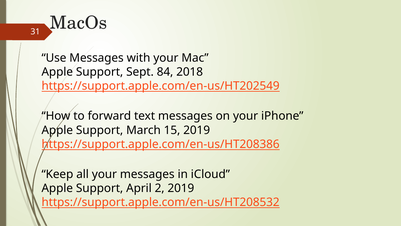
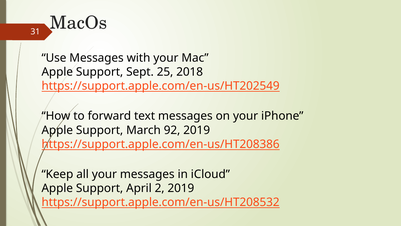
84: 84 -> 25
15: 15 -> 92
